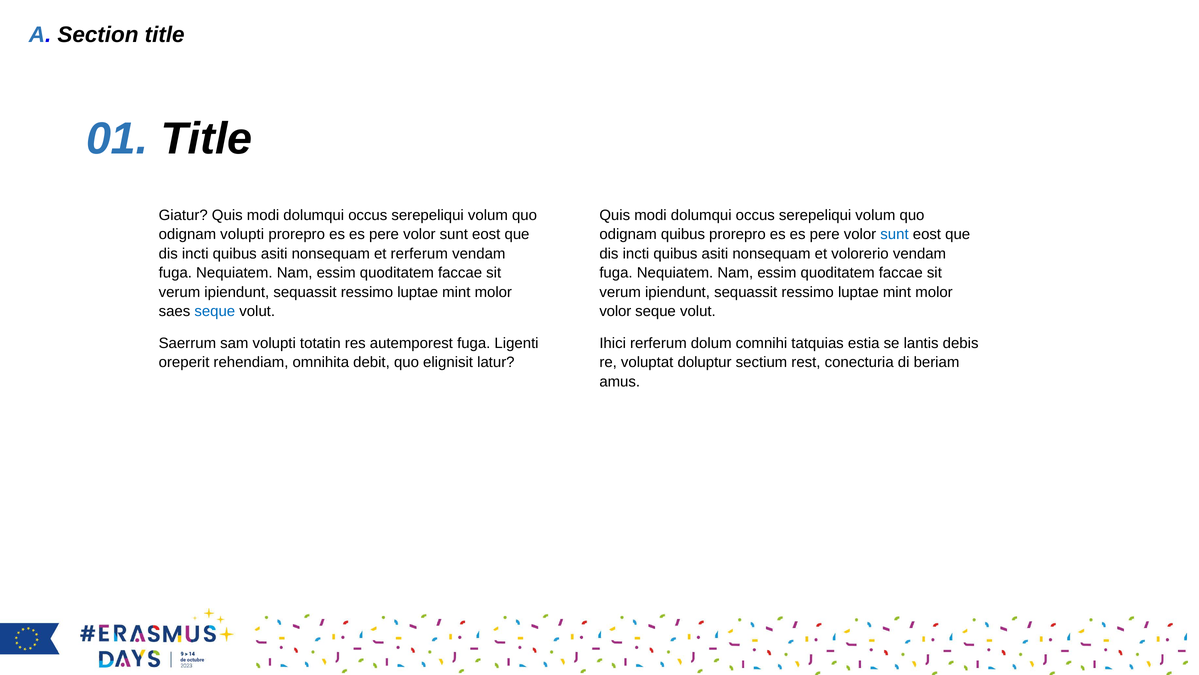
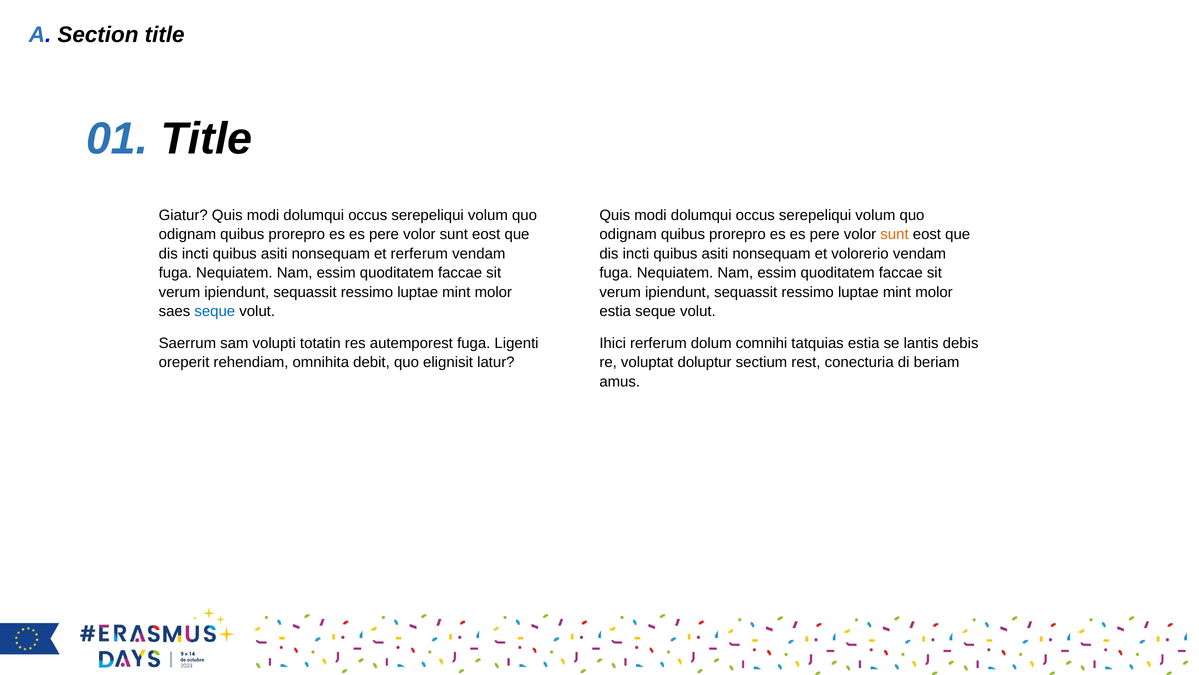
volupti at (242, 234): volupti -> quibus
sunt at (895, 234) colour: blue -> orange
volor at (615, 311): volor -> estia
